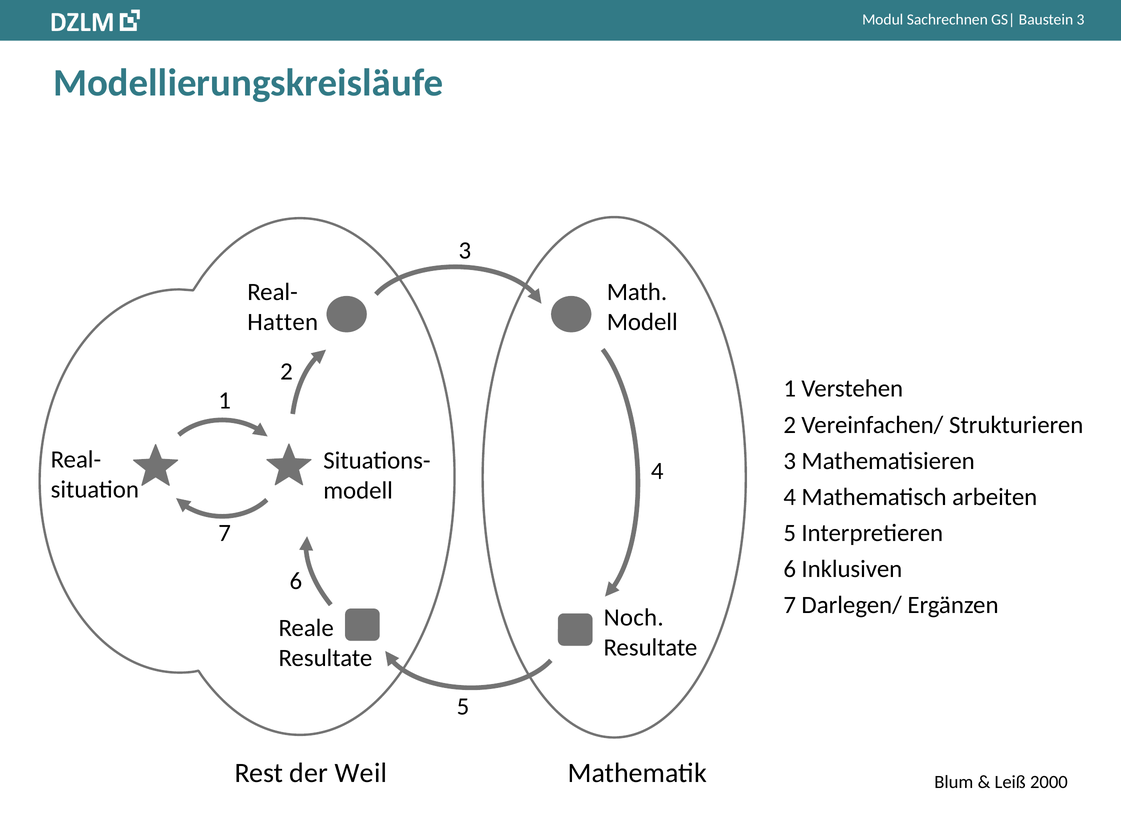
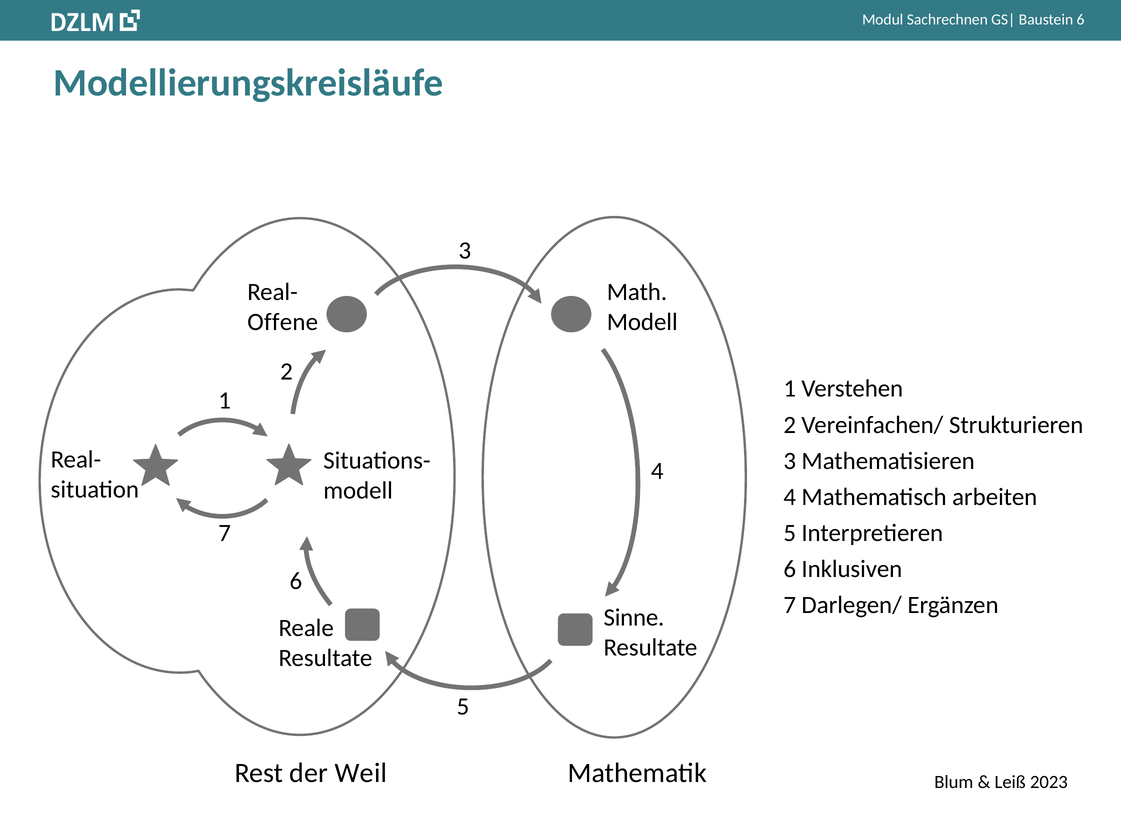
3 at (1081, 20): 3 -> 6
Hatten: Hatten -> Offene
Noch: Noch -> Sinne
2000: 2000 -> 2023
